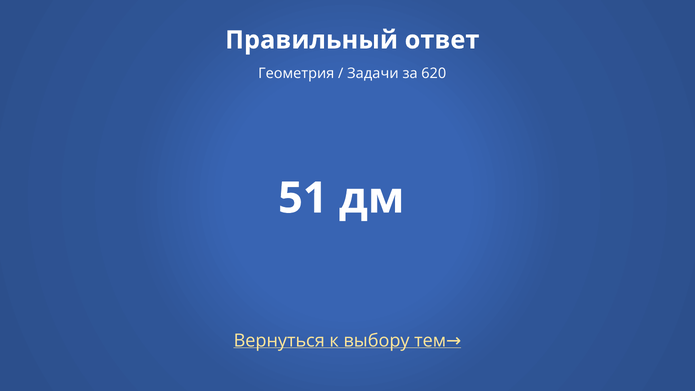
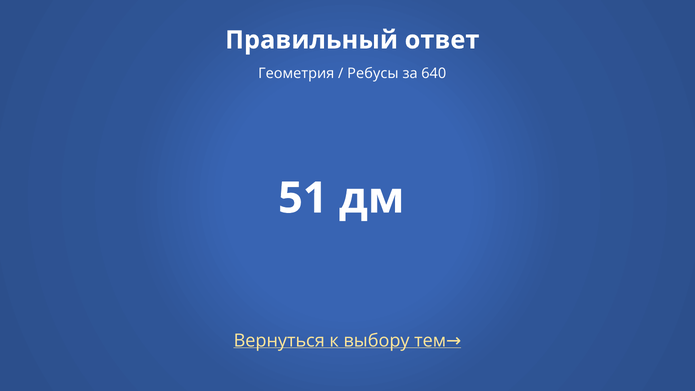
Задачи: Задачи -> Ребусы
620: 620 -> 640
